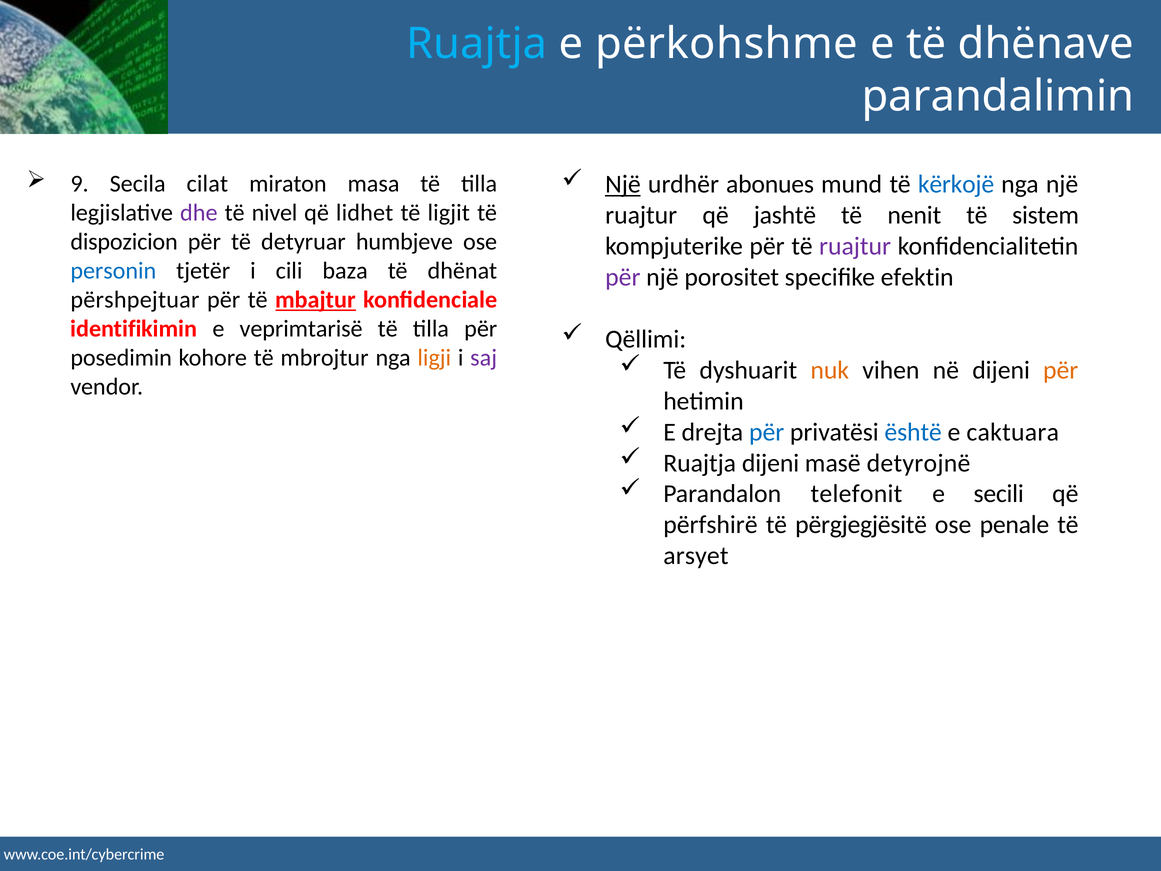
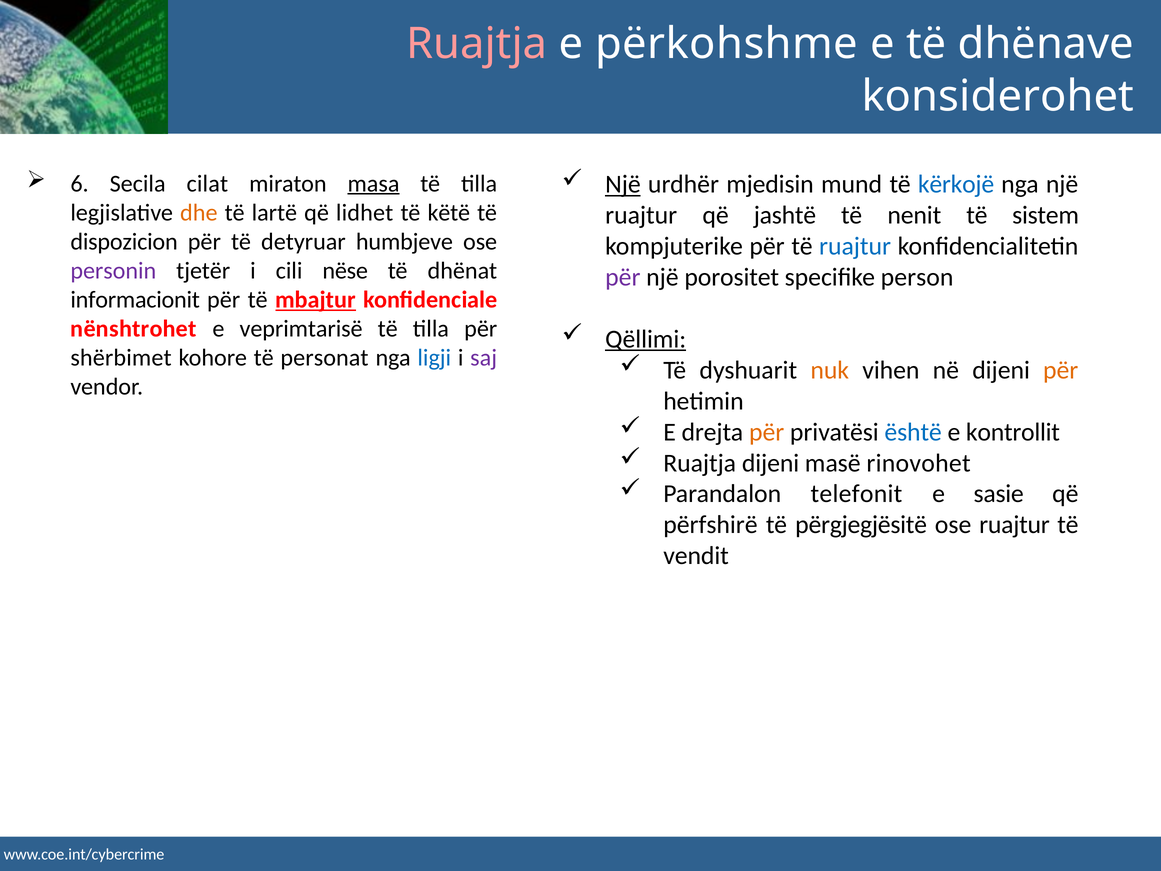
Ruajtja at (477, 44) colour: light blue -> pink
parandalimin: parandalimin -> konsiderohet
9: 9 -> 6
masa underline: none -> present
abonues: abonues -> mjedisin
dhe colour: purple -> orange
nivel: nivel -> lartë
ligjit: ligjit -> këtë
ruajtur at (855, 246) colour: purple -> blue
personin colour: blue -> purple
baza: baza -> nëse
efektin: efektin -> person
përshpejtuar: përshpejtuar -> informacionit
identifikimin: identifikimin -> nënshtrohet
Qëllimi underline: none -> present
posedimin: posedimin -> shërbimet
mbrojtur: mbrojtur -> personat
ligji colour: orange -> blue
për at (767, 432) colour: blue -> orange
caktuara: caktuara -> kontrollit
detyrojnë: detyrojnë -> rinovohet
secili: secili -> sasie
ose penale: penale -> ruajtur
arsyet: arsyet -> vendit
